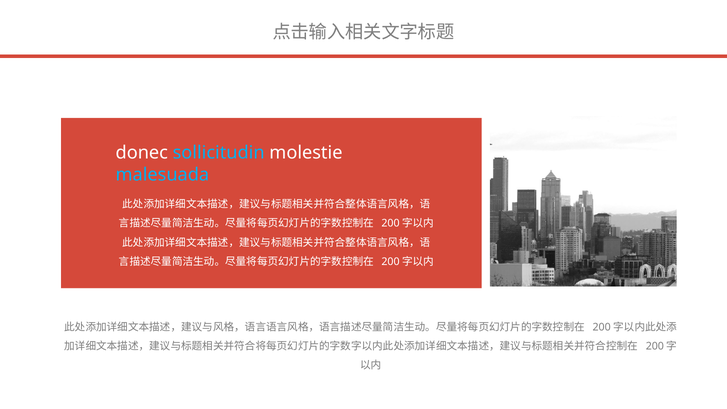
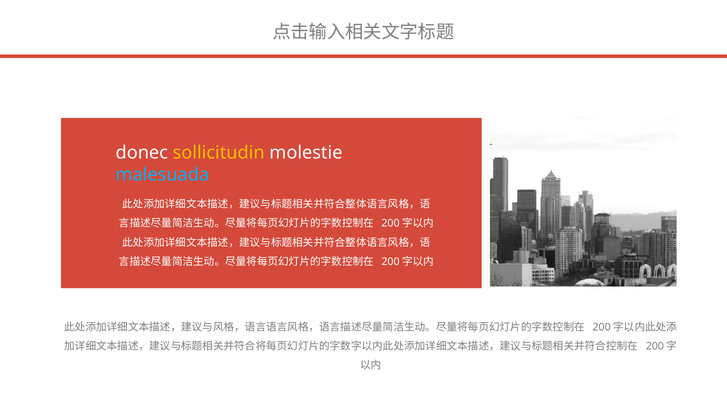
sollicitudin colour: light blue -> yellow
